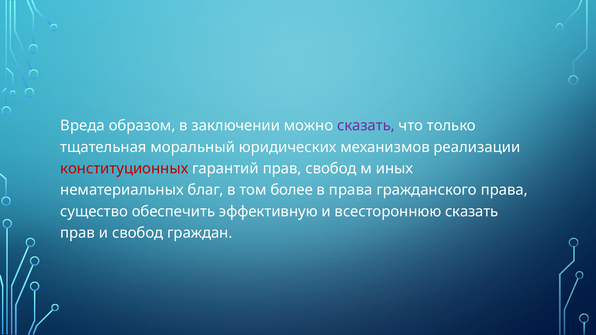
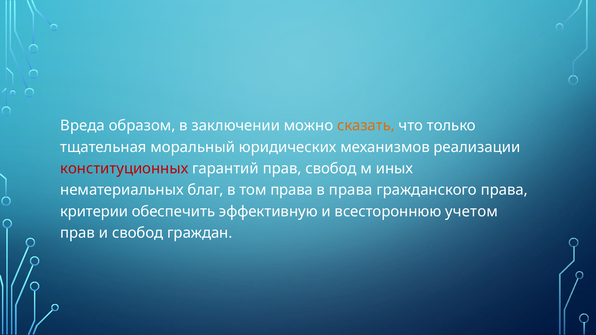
сказать at (366, 126) colour: purple -> orange
том более: более -> права
существо: существо -> критерии
всестороннюю сказать: сказать -> учетом
